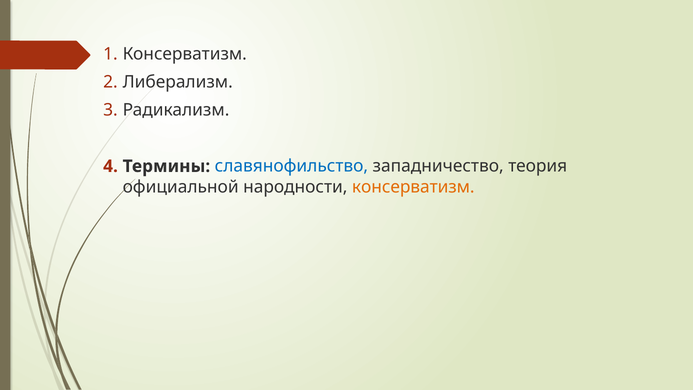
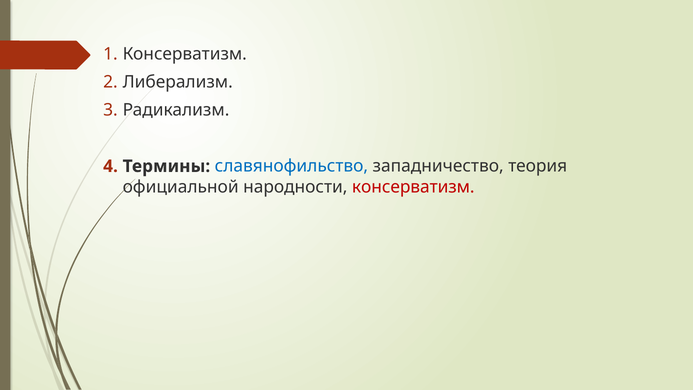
консерватизм at (413, 187) colour: orange -> red
